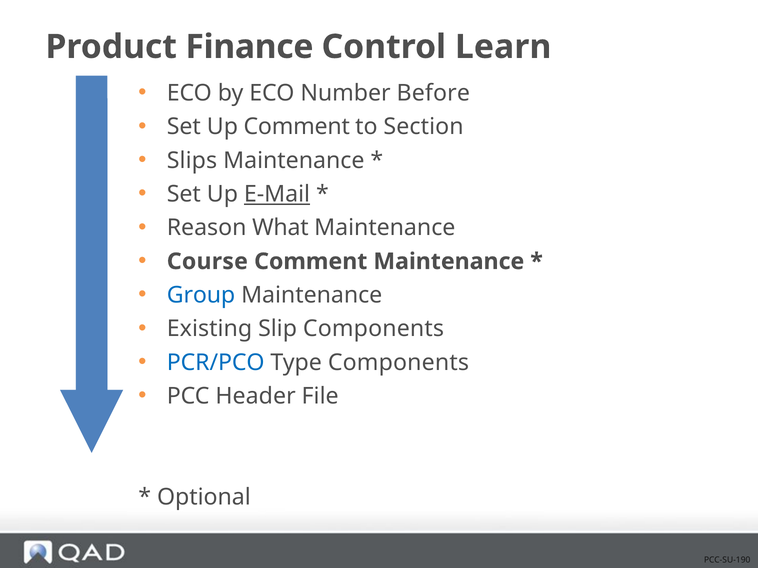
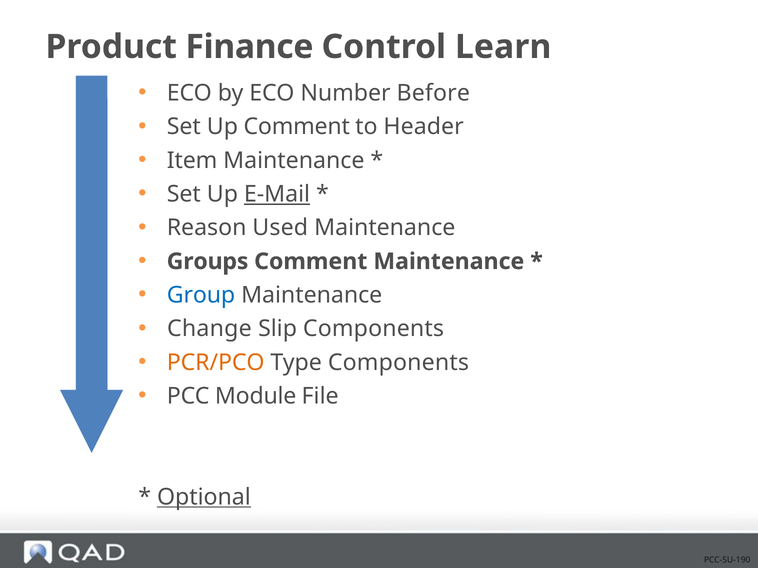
Section: Section -> Header
Slips: Slips -> Item
What: What -> Used
Course: Course -> Groups
Existing: Existing -> Change
PCR/PCO colour: blue -> orange
Header: Header -> Module
Optional underline: none -> present
